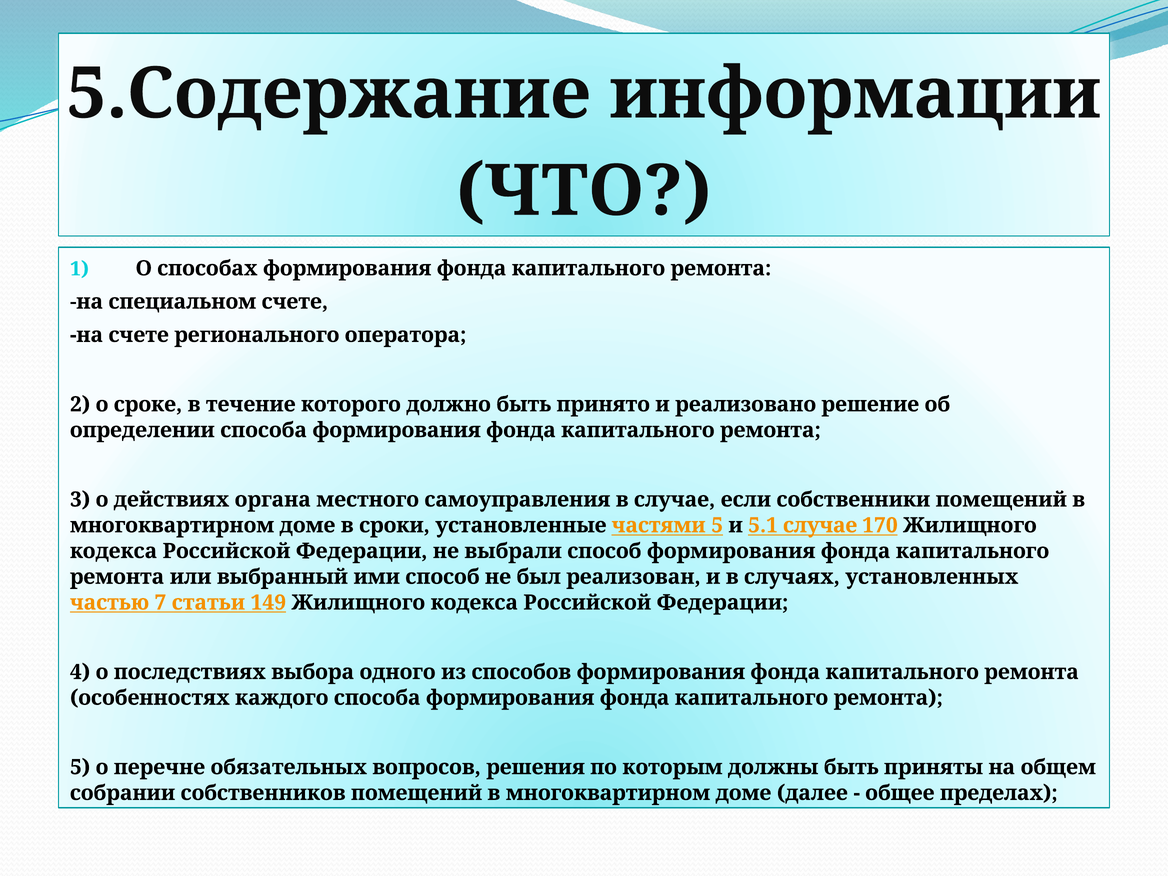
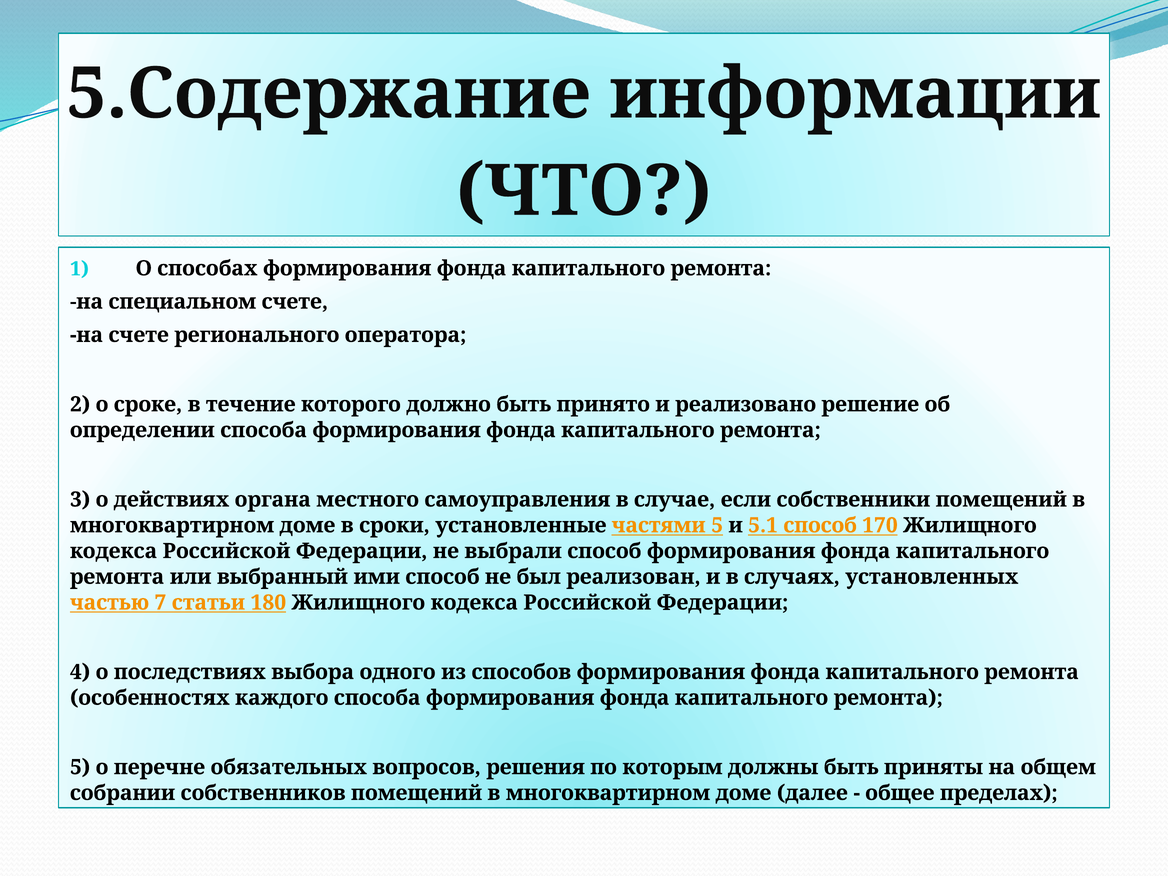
5.1 случае: случае -> способ
149: 149 -> 180
